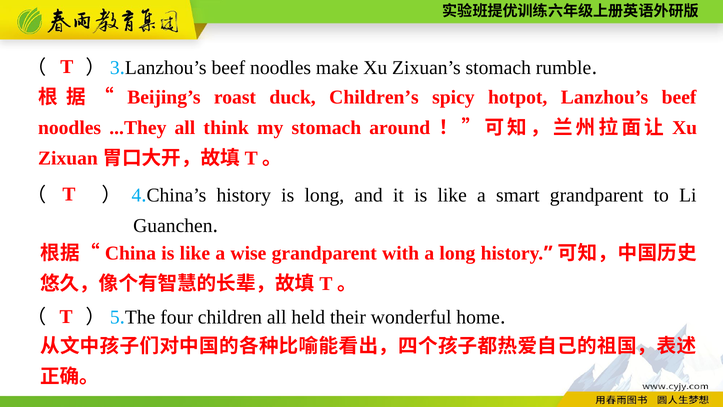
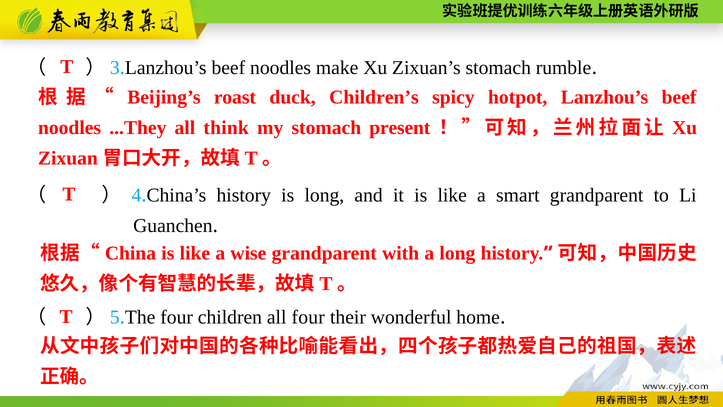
around: around -> present
all held: held -> four
